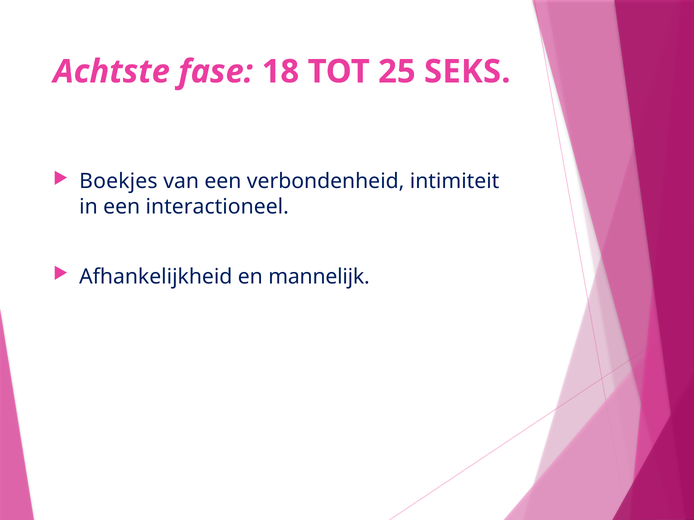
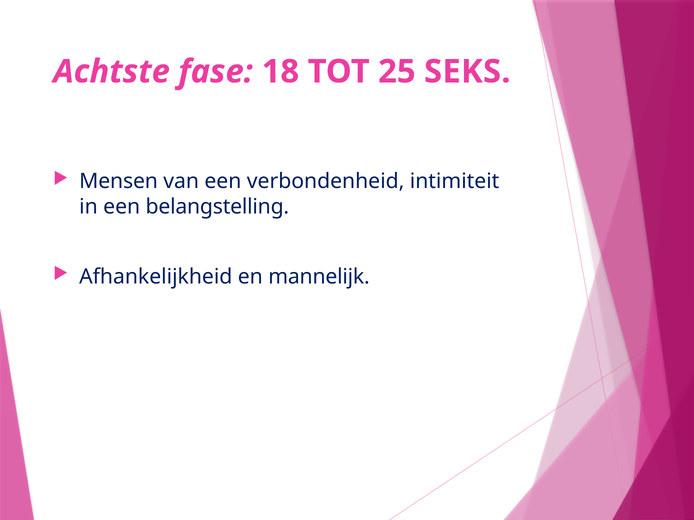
Boekjes: Boekjes -> Mensen
interactioneel: interactioneel -> belangstelling
